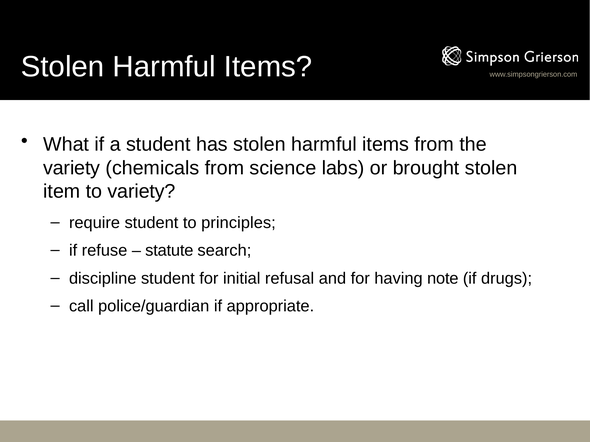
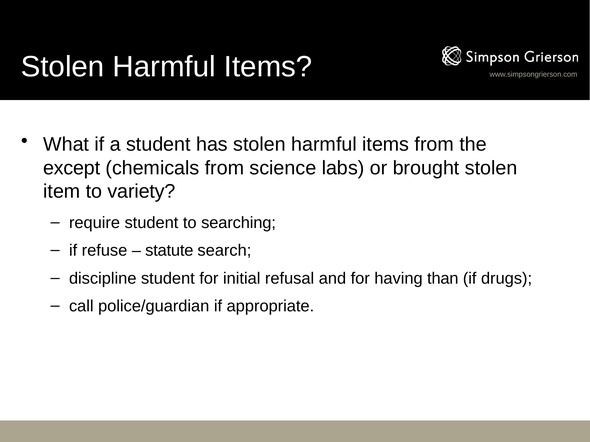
variety at (72, 168): variety -> except
principles: principles -> searching
note: note -> than
